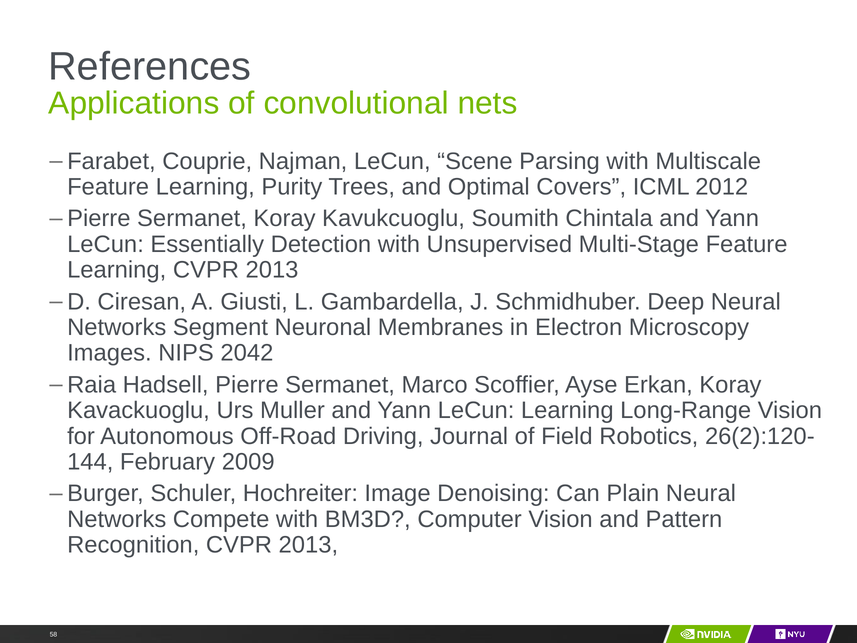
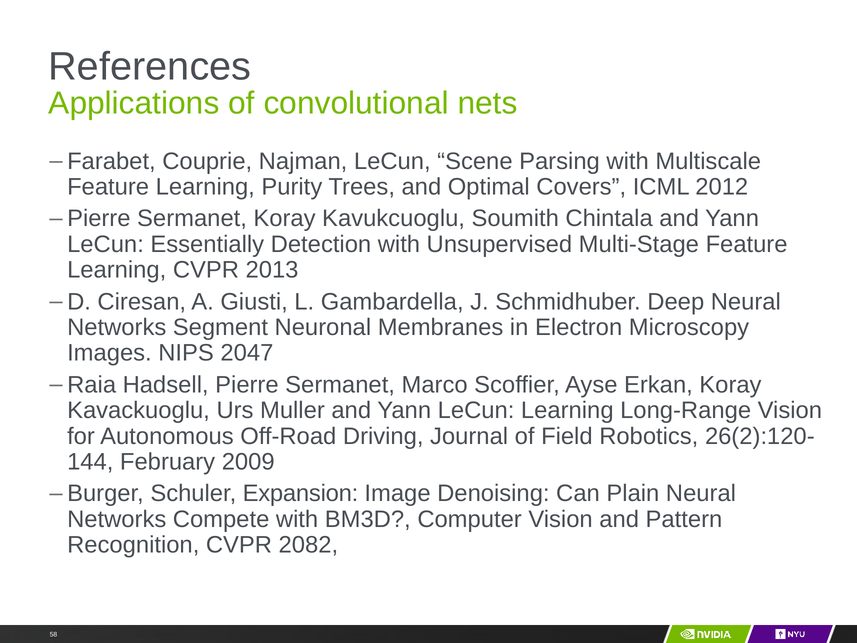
2042: 2042 -> 2047
Hochreiter: Hochreiter -> Expansion
Recognition CVPR 2013: 2013 -> 2082
